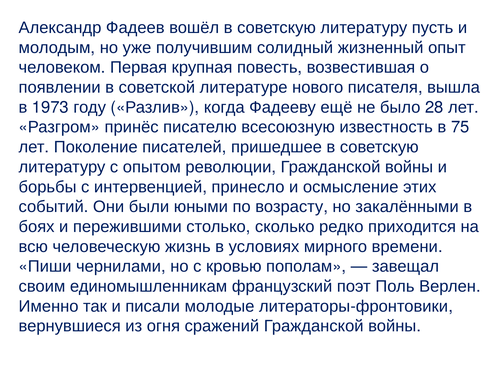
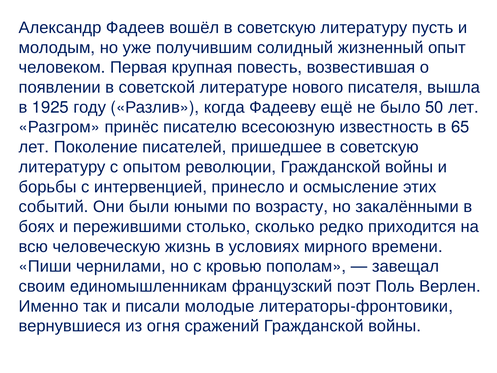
1973: 1973 -> 1925
28: 28 -> 50
75: 75 -> 65
